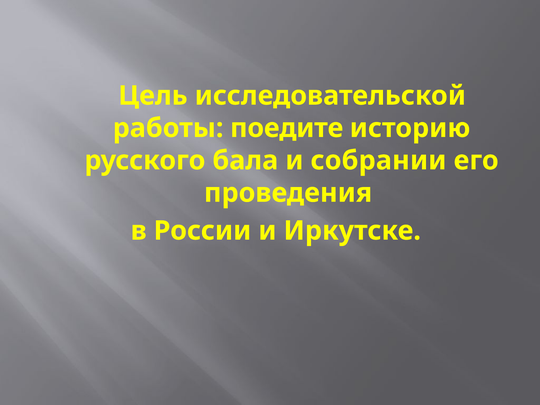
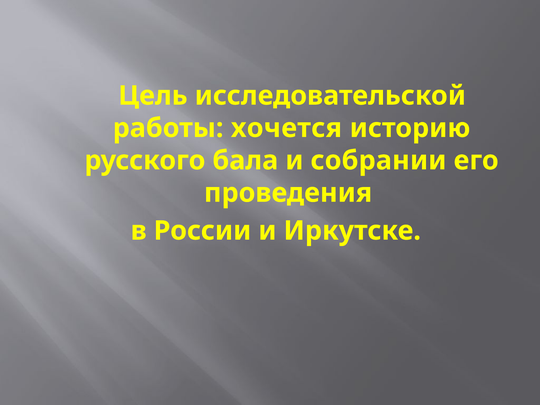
поедите: поедите -> хочется
